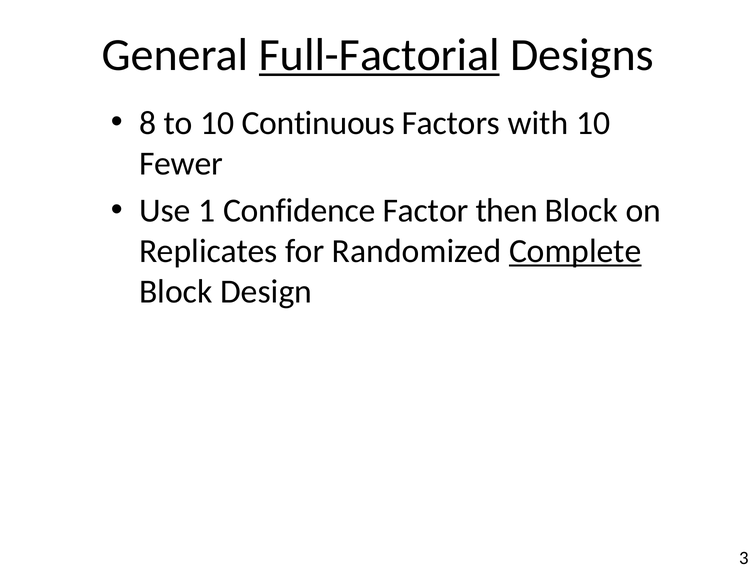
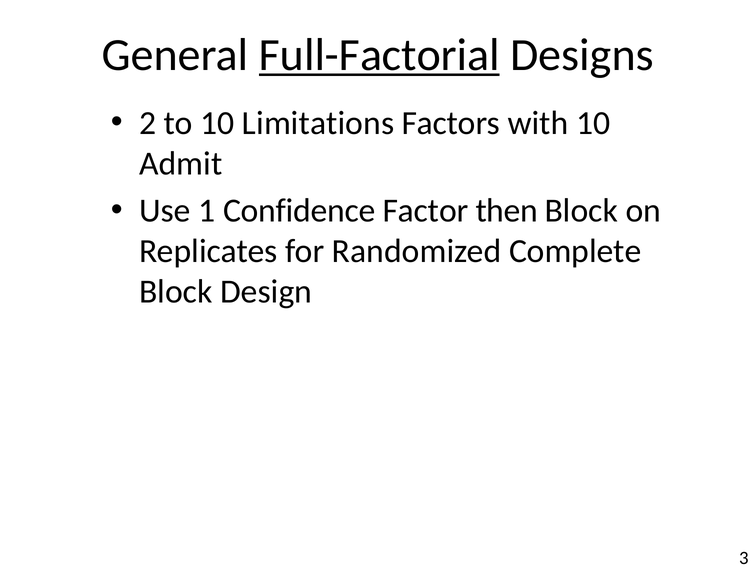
8: 8 -> 2
Continuous: Continuous -> Limitations
Fewer: Fewer -> Admit
Complete underline: present -> none
